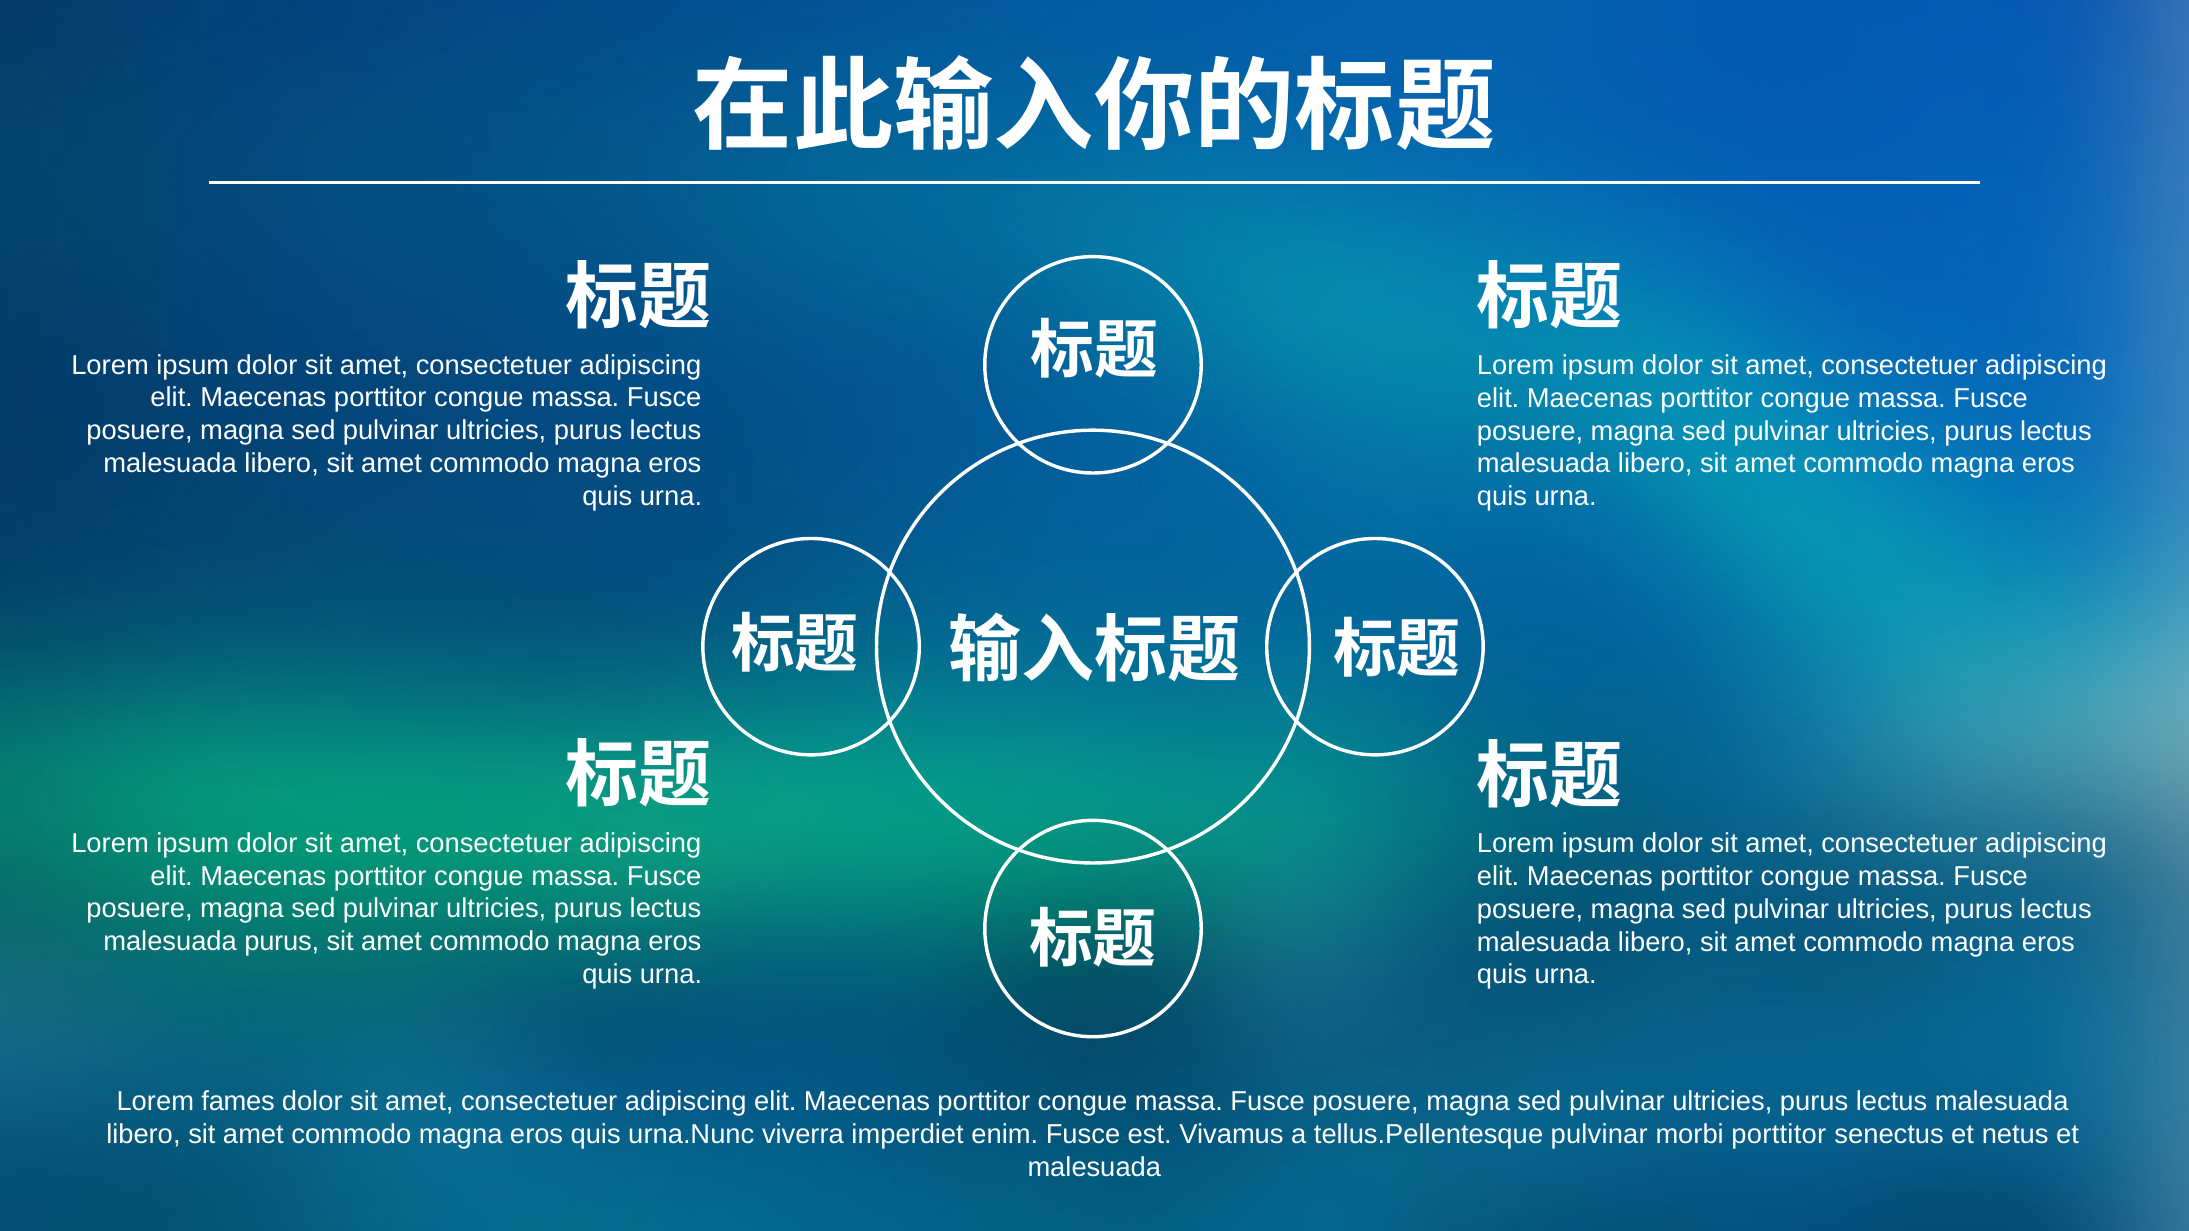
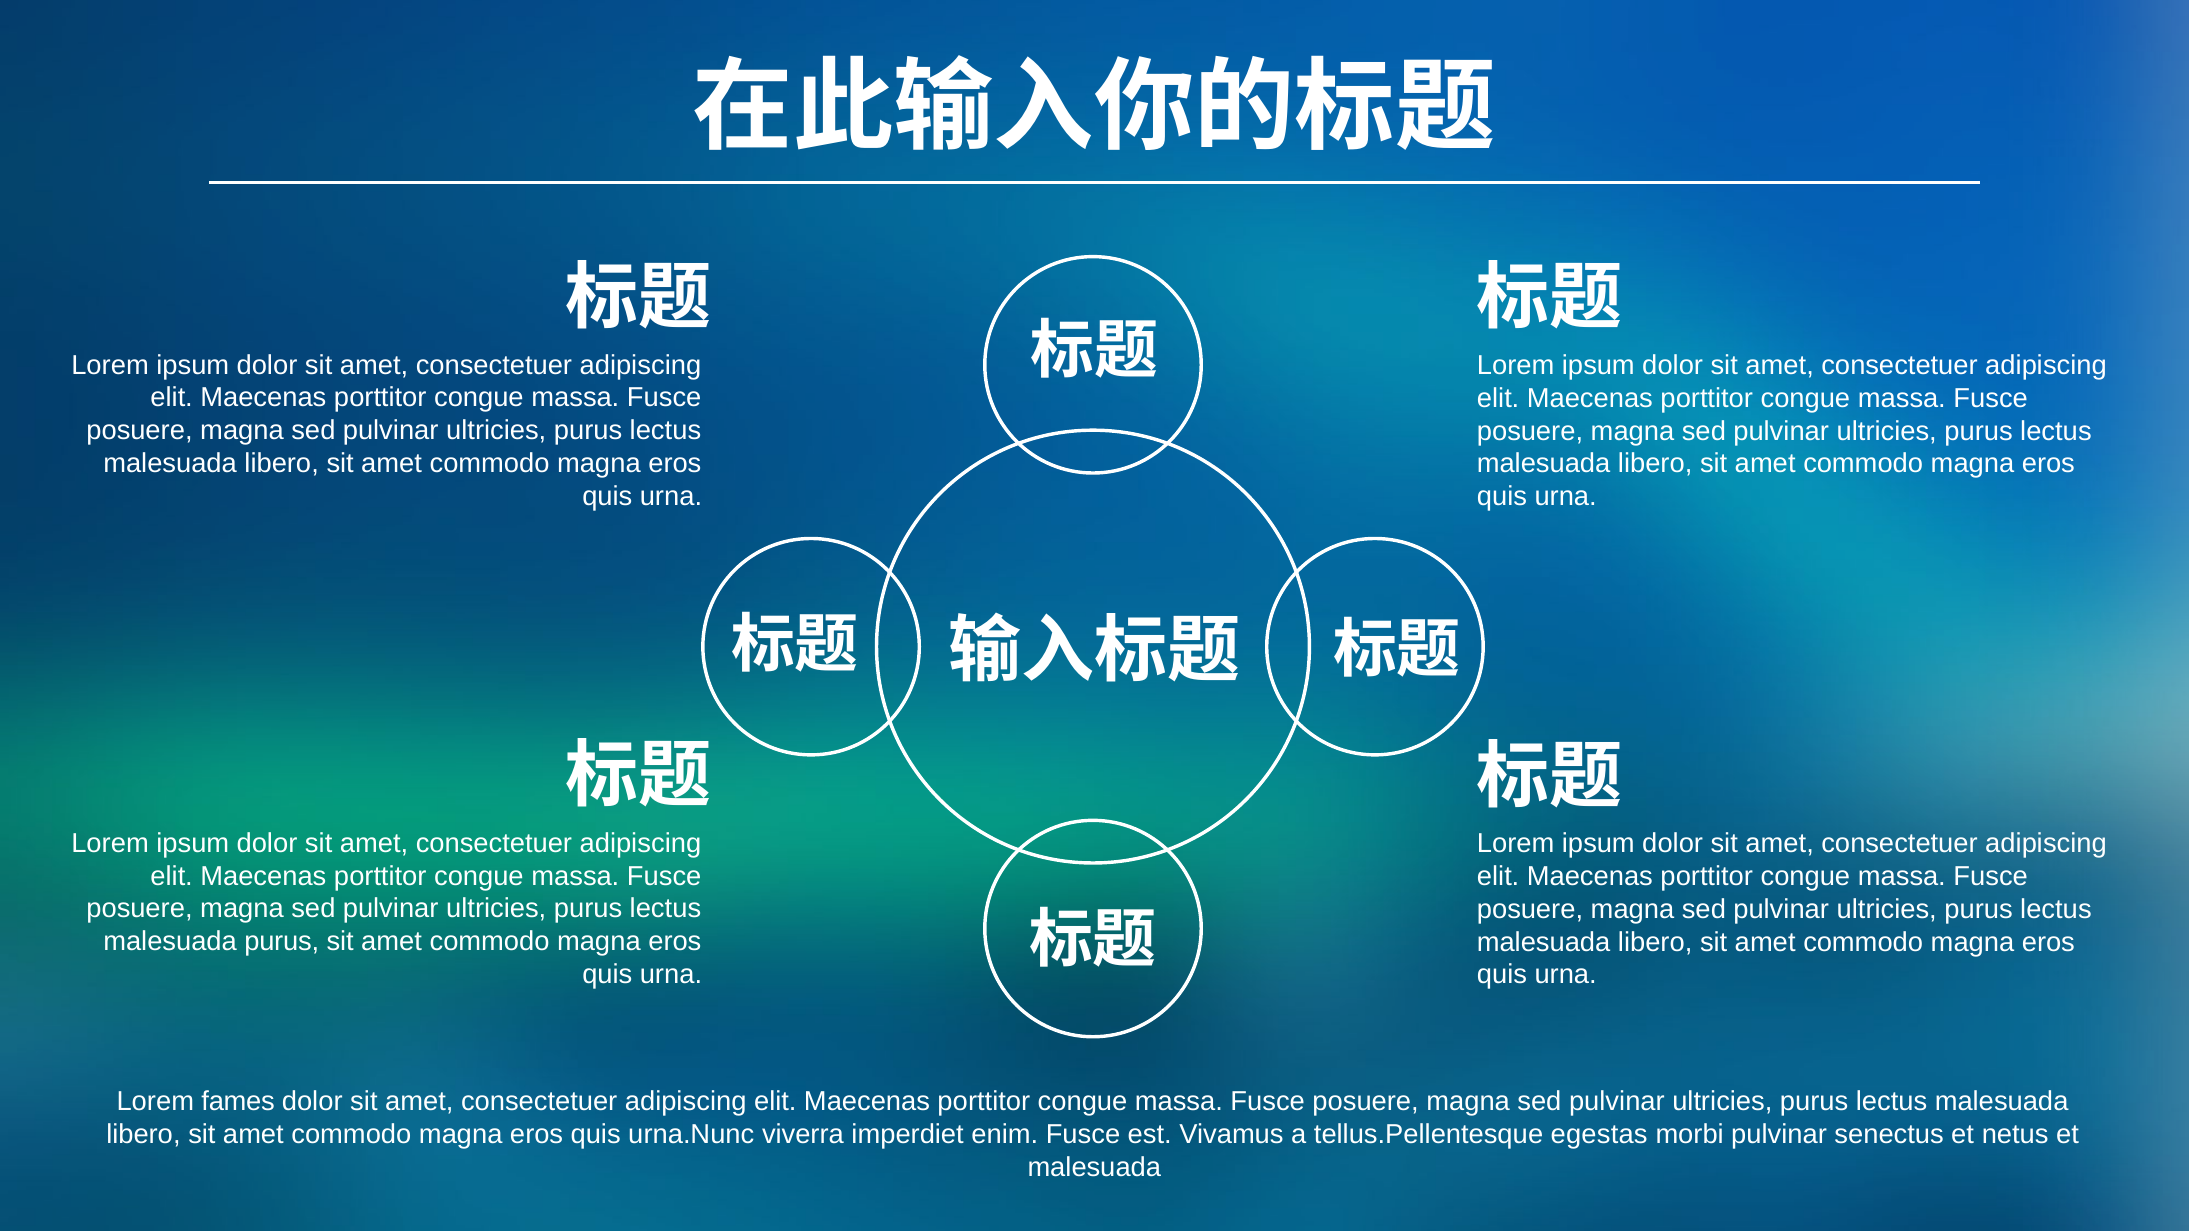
tellus.Pellentesque pulvinar: pulvinar -> egestas
morbi porttitor: porttitor -> pulvinar
